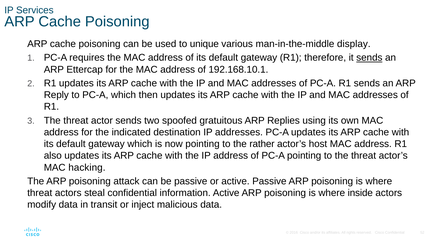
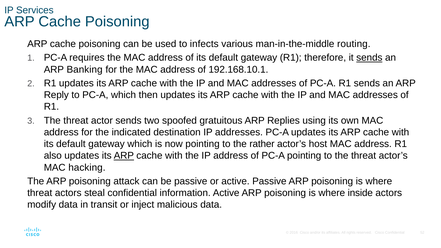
unique: unique -> infects
display: display -> routing
Ettercap: Ettercap -> Banking
ARP at (124, 156) underline: none -> present
